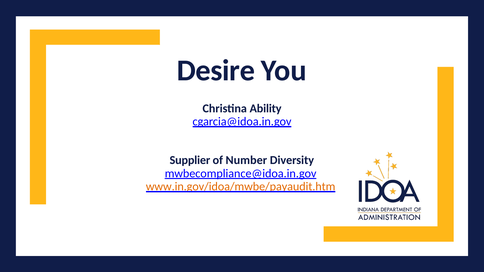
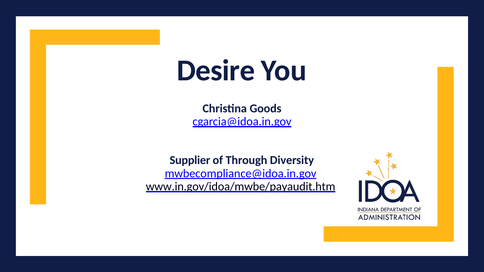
Ability: Ability -> Goods
Number: Number -> Through
www.in.gov/idoa/mwbe/payaudit.htm colour: orange -> black
